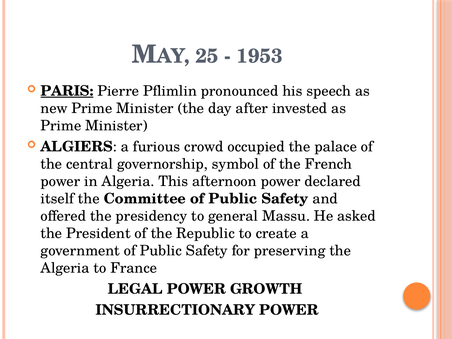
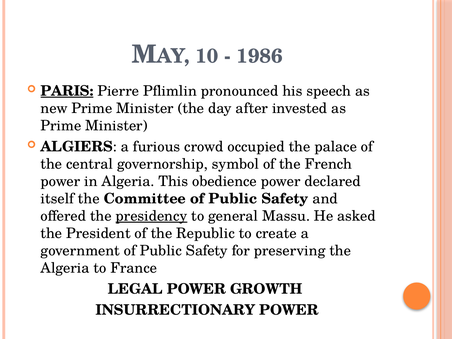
25: 25 -> 10
1953: 1953 -> 1986
afternoon: afternoon -> obedience
presidency underline: none -> present
